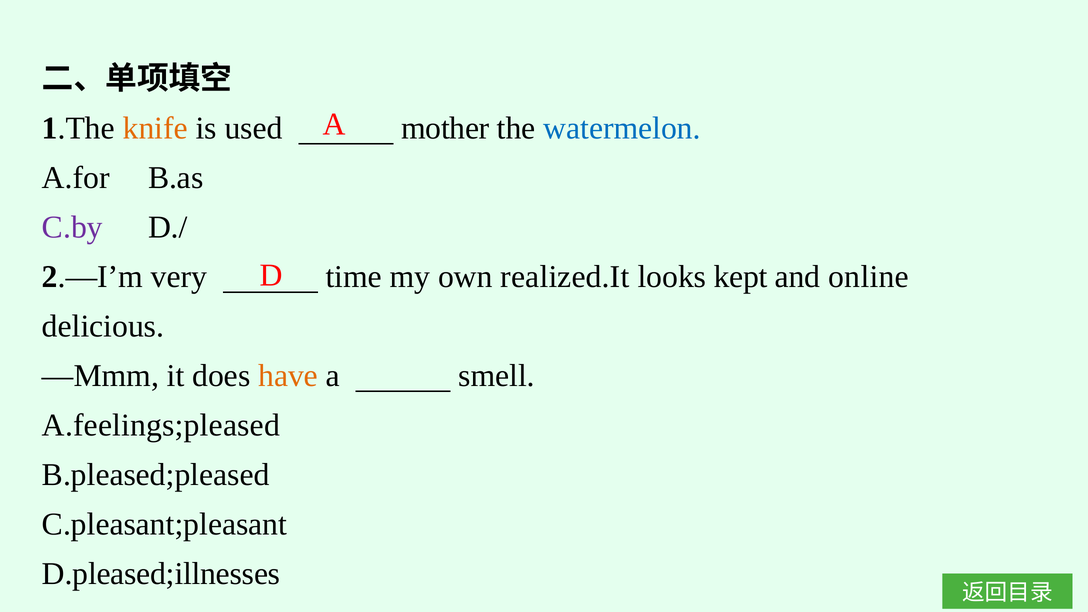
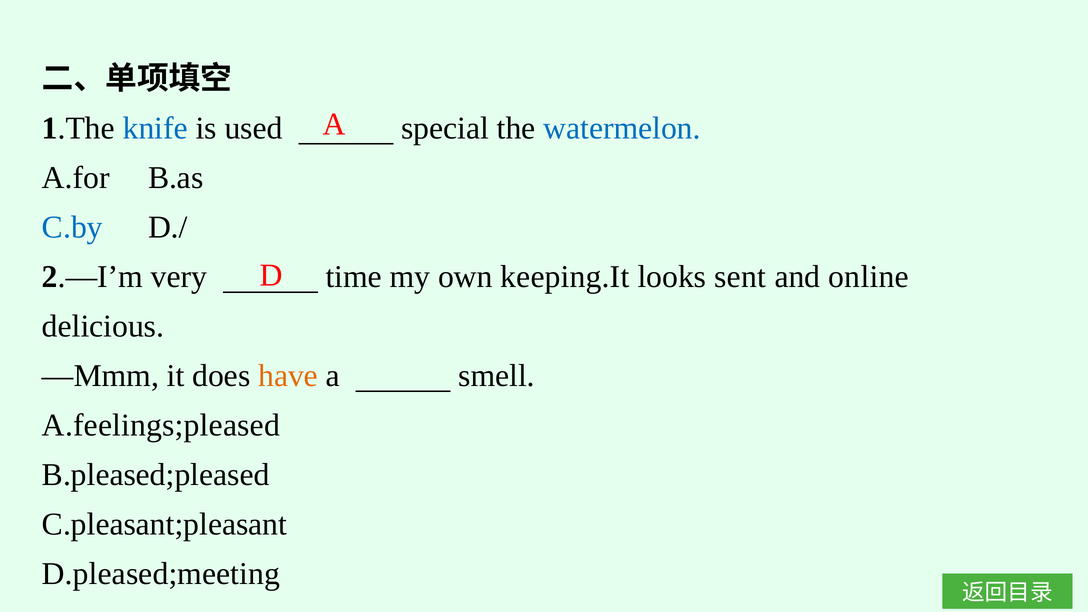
knife colour: orange -> blue
mother: mother -> special
C.by colour: purple -> blue
realized.It: realized.It -> keeping.It
kept: kept -> sent
D.pleased;illnesses: D.pleased;illnesses -> D.pleased;meeting
